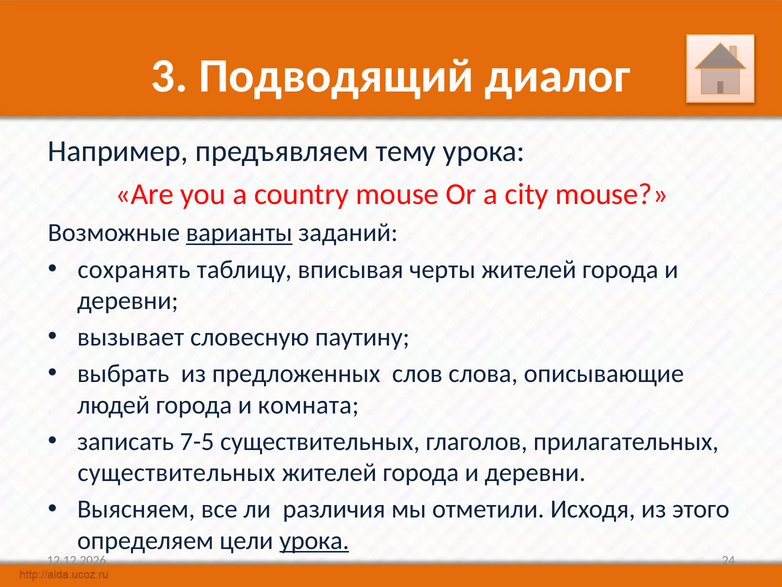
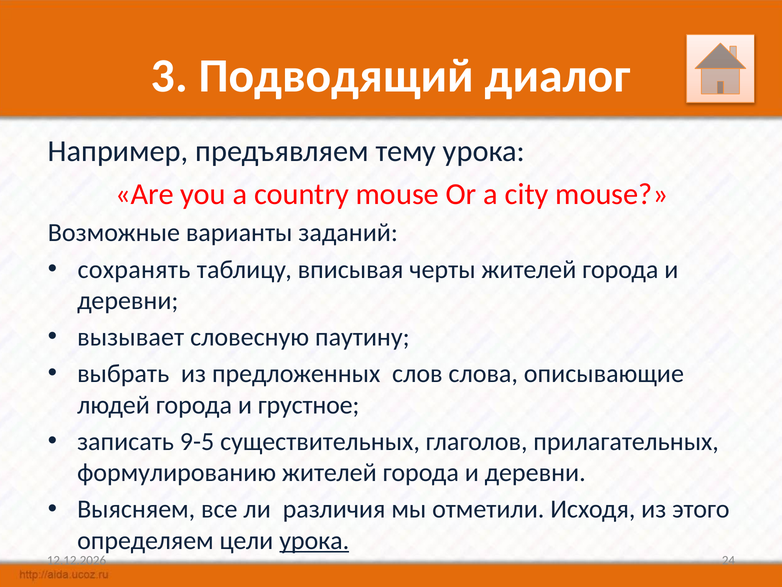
варианты underline: present -> none
комната: комната -> грустное
7-5: 7-5 -> 9-5
существительных at (176, 472): существительных -> формулированию
